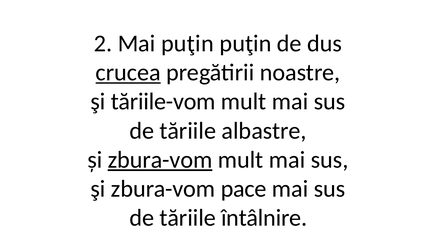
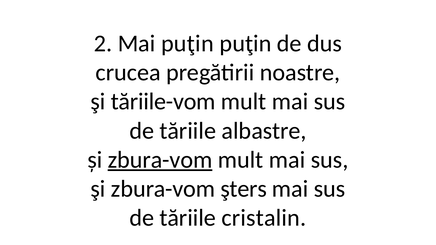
crucea underline: present -> none
pace: pace -> şters
întâlnire: întâlnire -> cristalin
